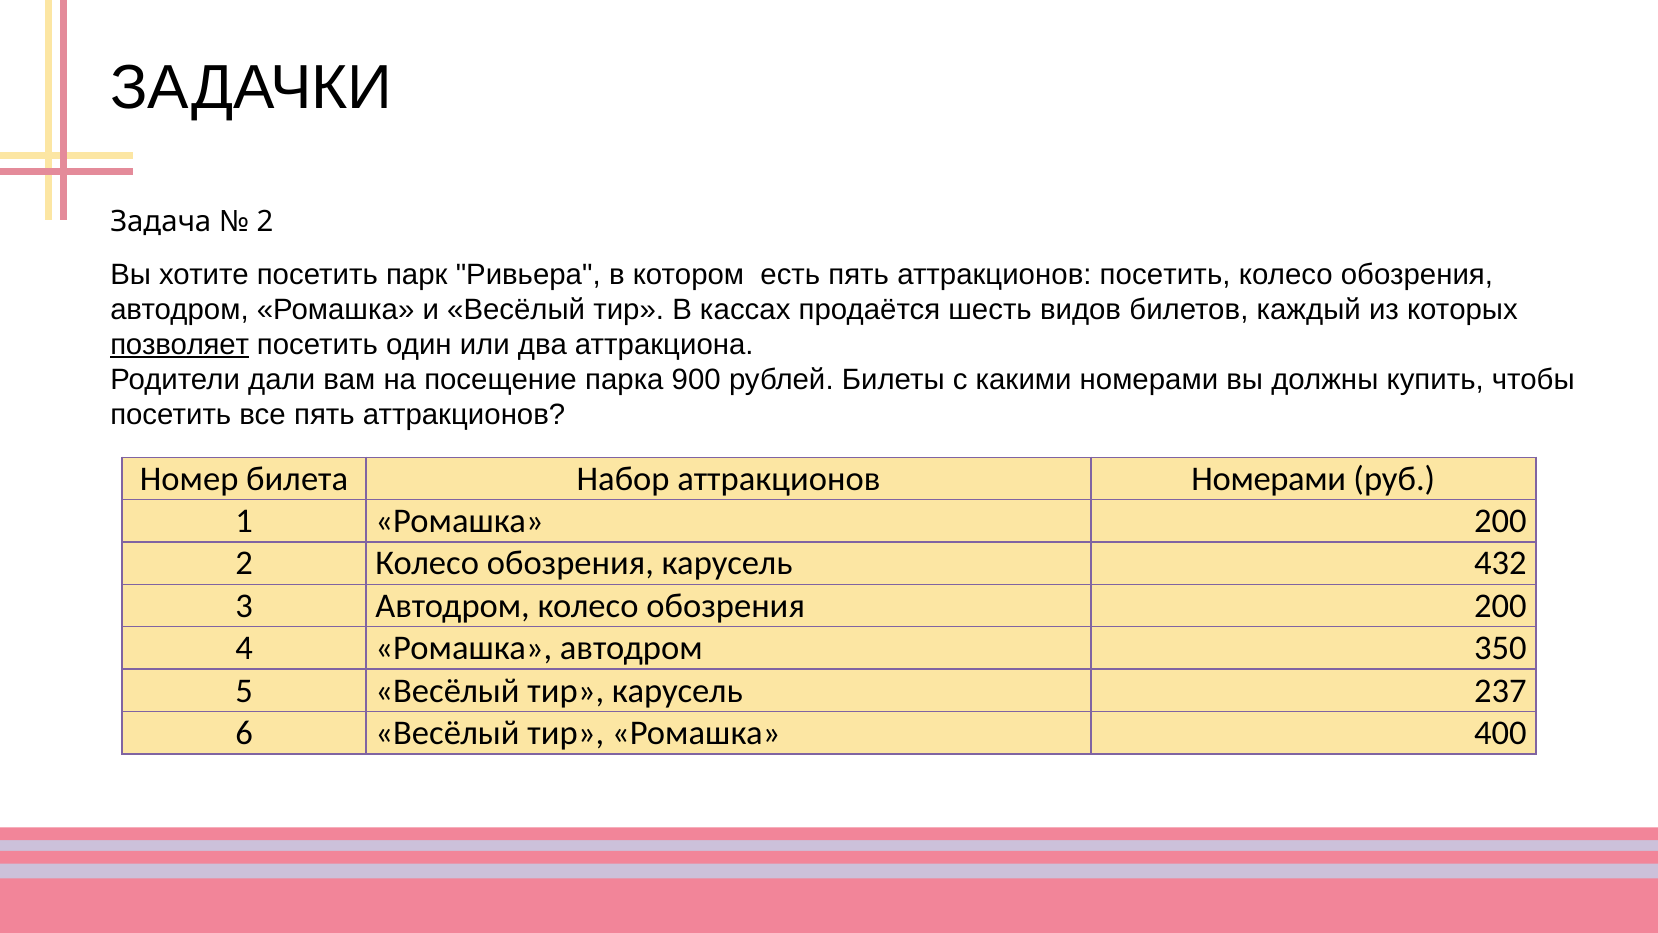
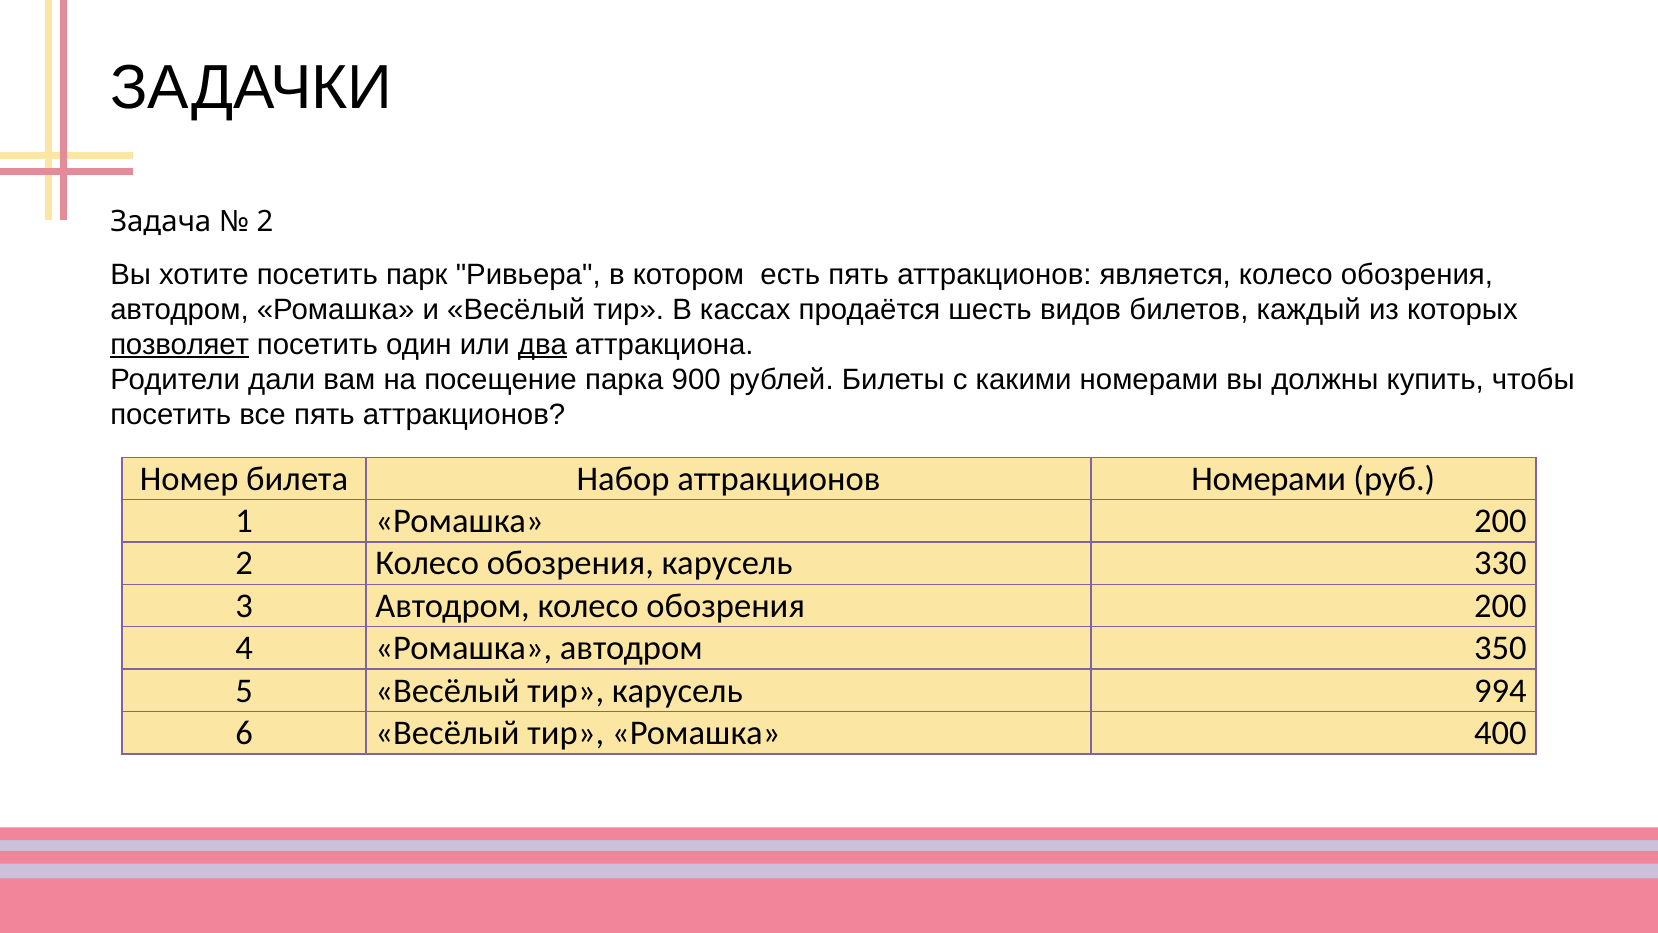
аттракционов посетить: посетить -> является
два underline: none -> present
432: 432 -> 330
237: 237 -> 994
